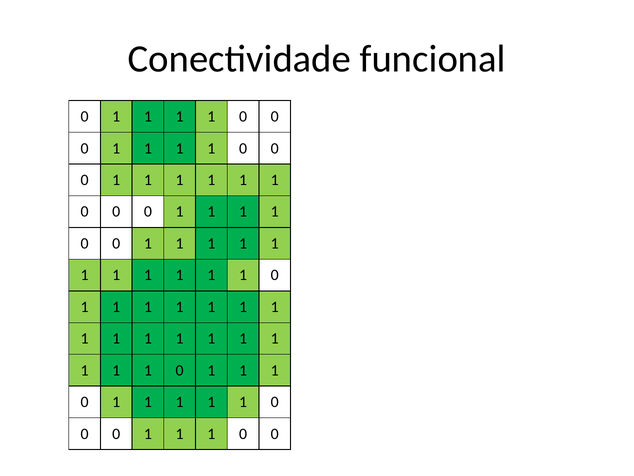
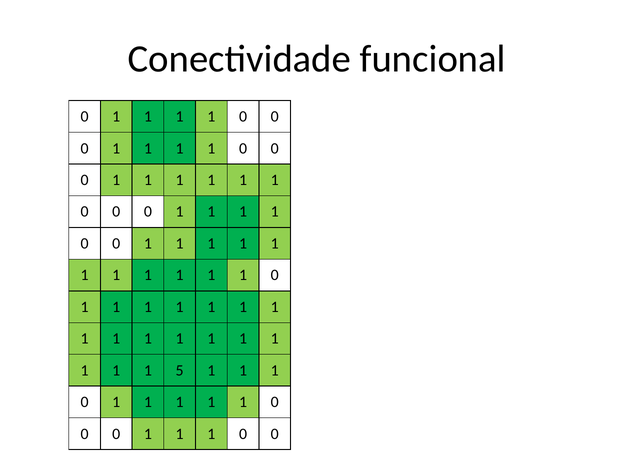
0 at (180, 370): 0 -> 5
